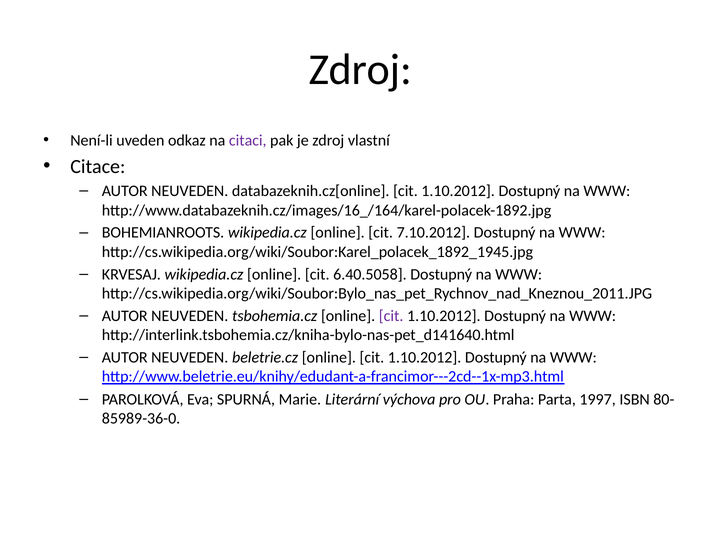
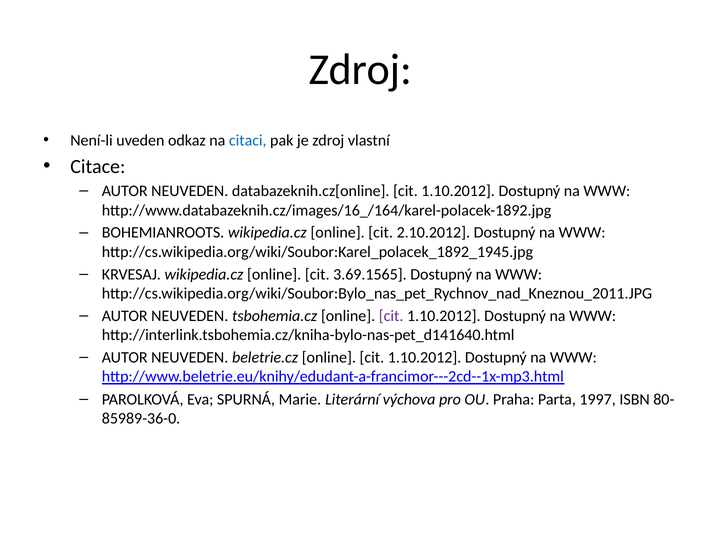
citaci colour: purple -> blue
7.10.2012: 7.10.2012 -> 2.10.2012
6.40.5058: 6.40.5058 -> 3.69.1565
